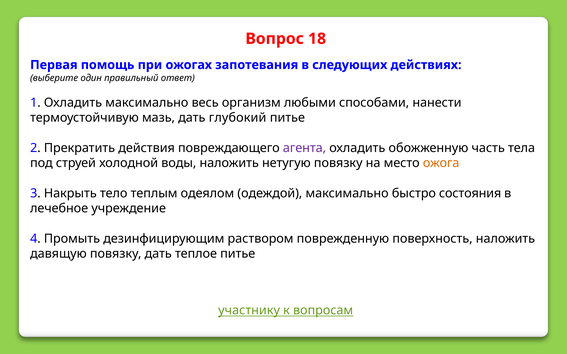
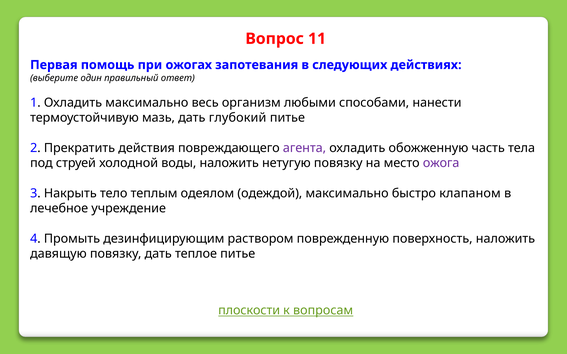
18: 18 -> 11
ожога colour: orange -> purple
состояния: состояния -> клапаном
участнику: участнику -> плоскости
